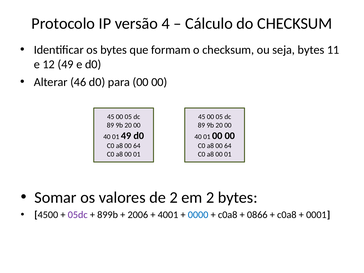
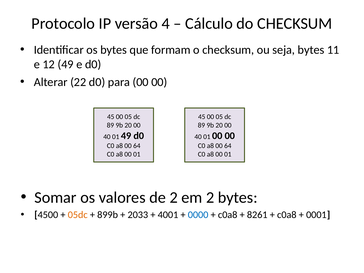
46: 46 -> 22
05dc colour: purple -> orange
2006: 2006 -> 2033
0866: 0866 -> 8261
